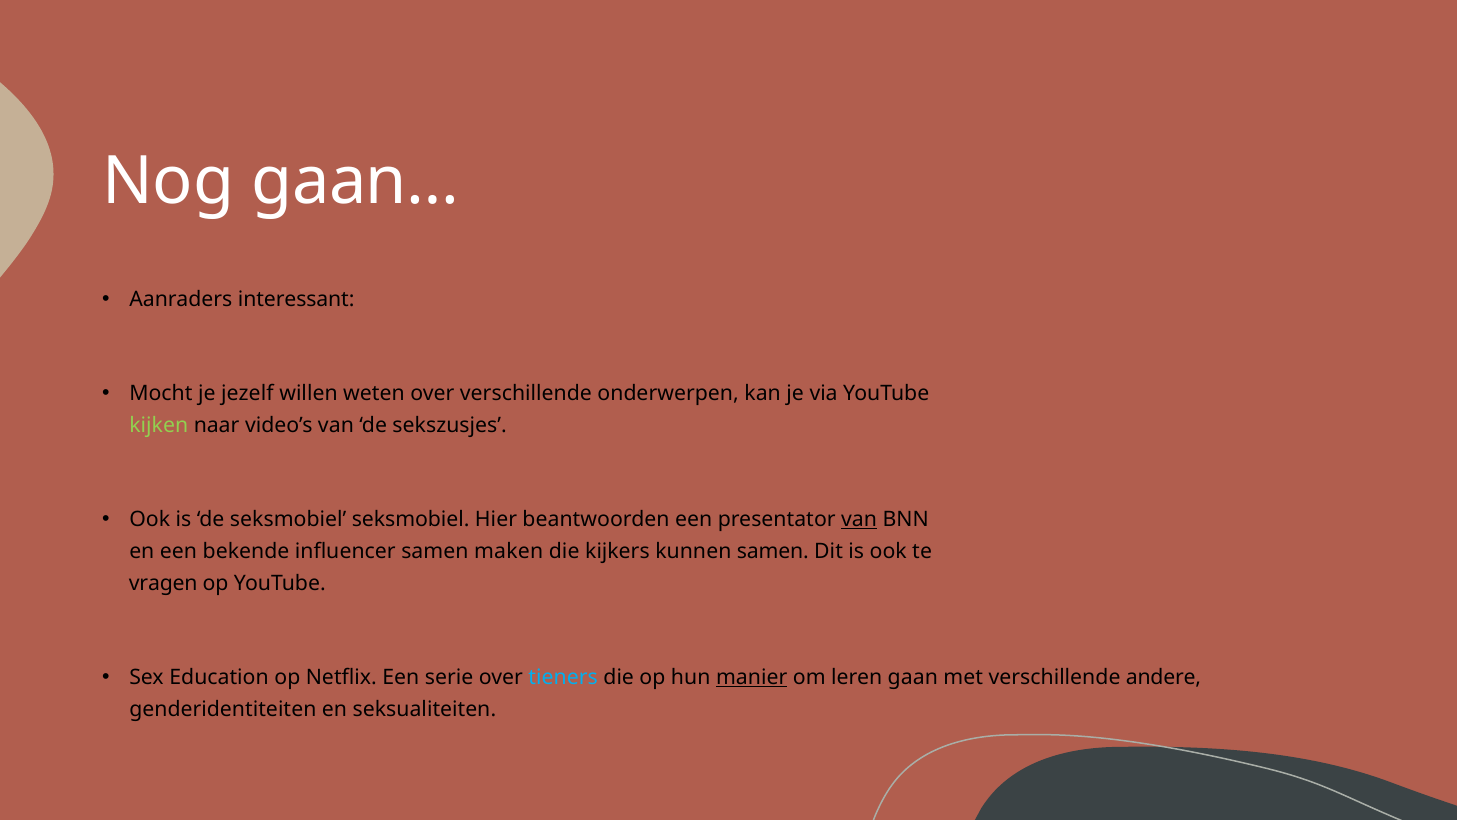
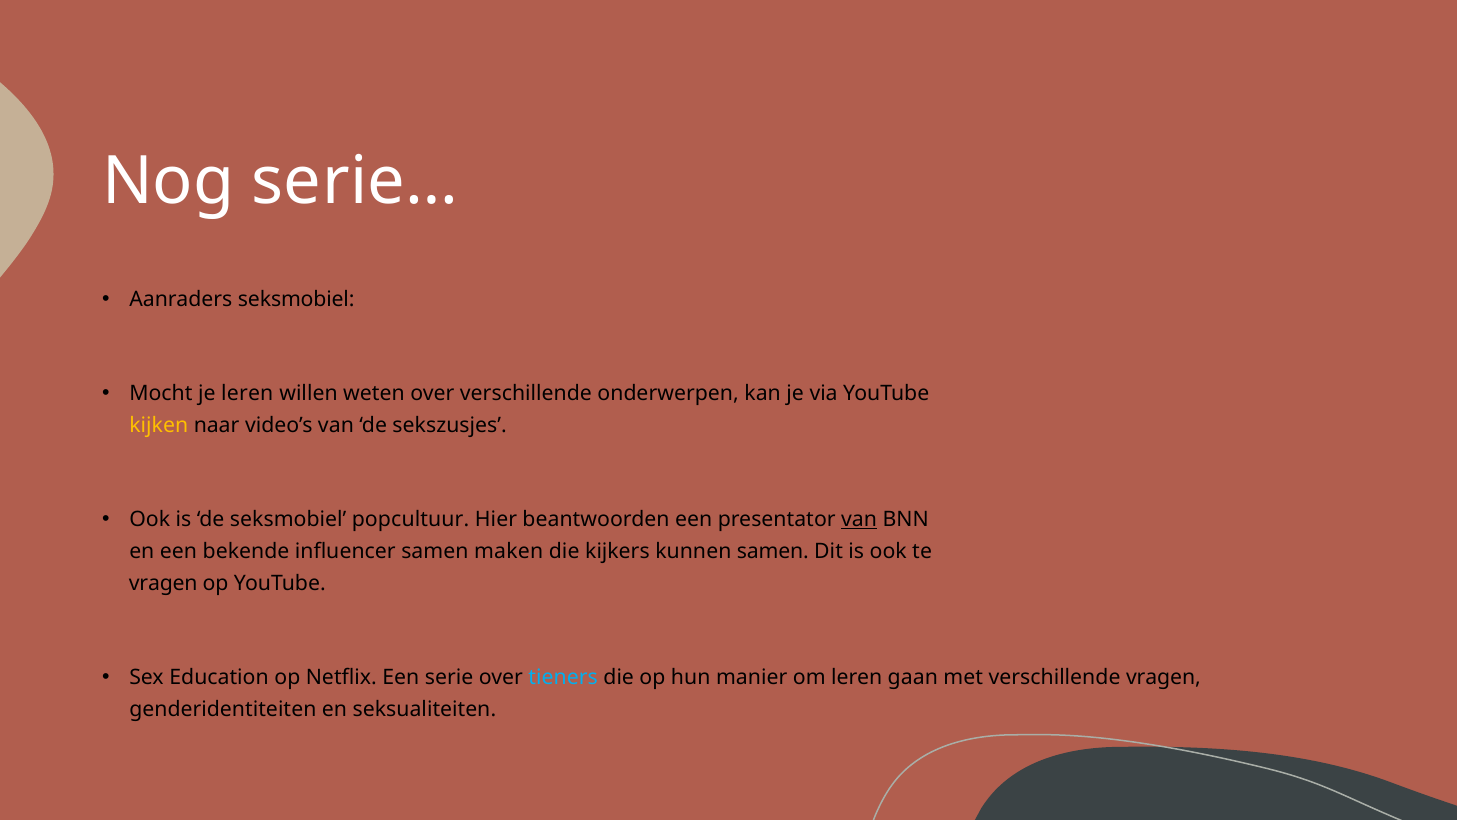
gaan…: gaan… -> serie…
Aanraders interessant: interessant -> seksmobiel
je jezelf: jezelf -> leren
kijken colour: light green -> yellow
seksmobiel seksmobiel: seksmobiel -> popcultuur
manier underline: present -> none
verschillende andere: andere -> vragen
